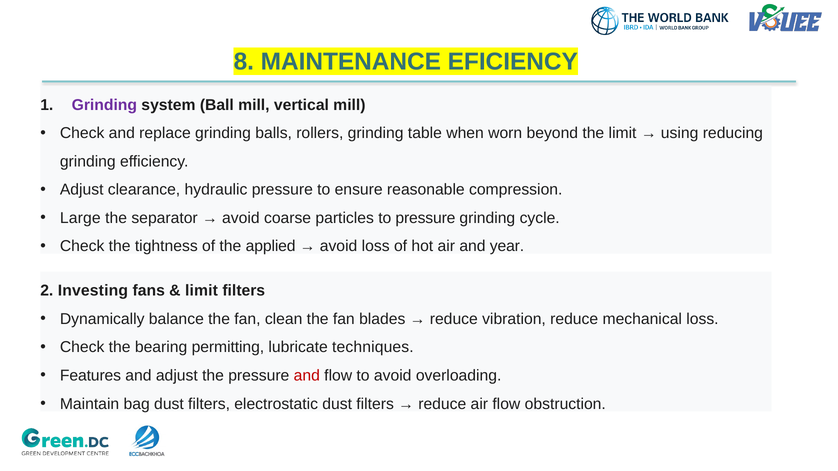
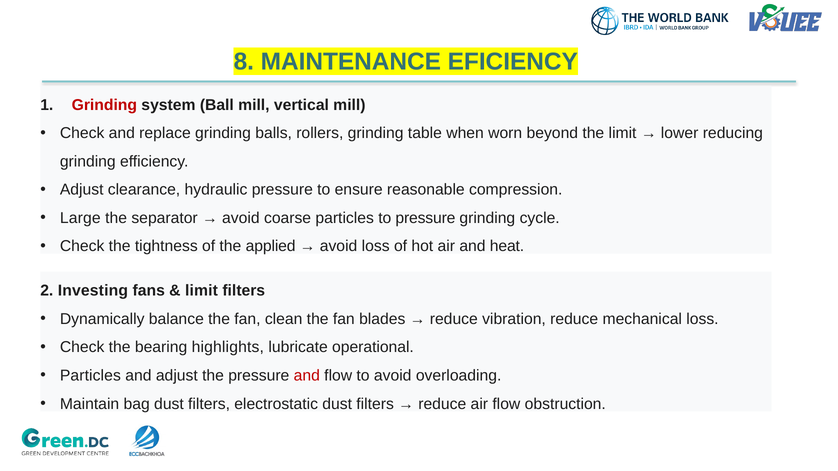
Grinding at (104, 105) colour: purple -> red
using: using -> lower
year: year -> heat
permitting: permitting -> highlights
techniques: techniques -> operational
Features at (91, 376): Features -> Particles
